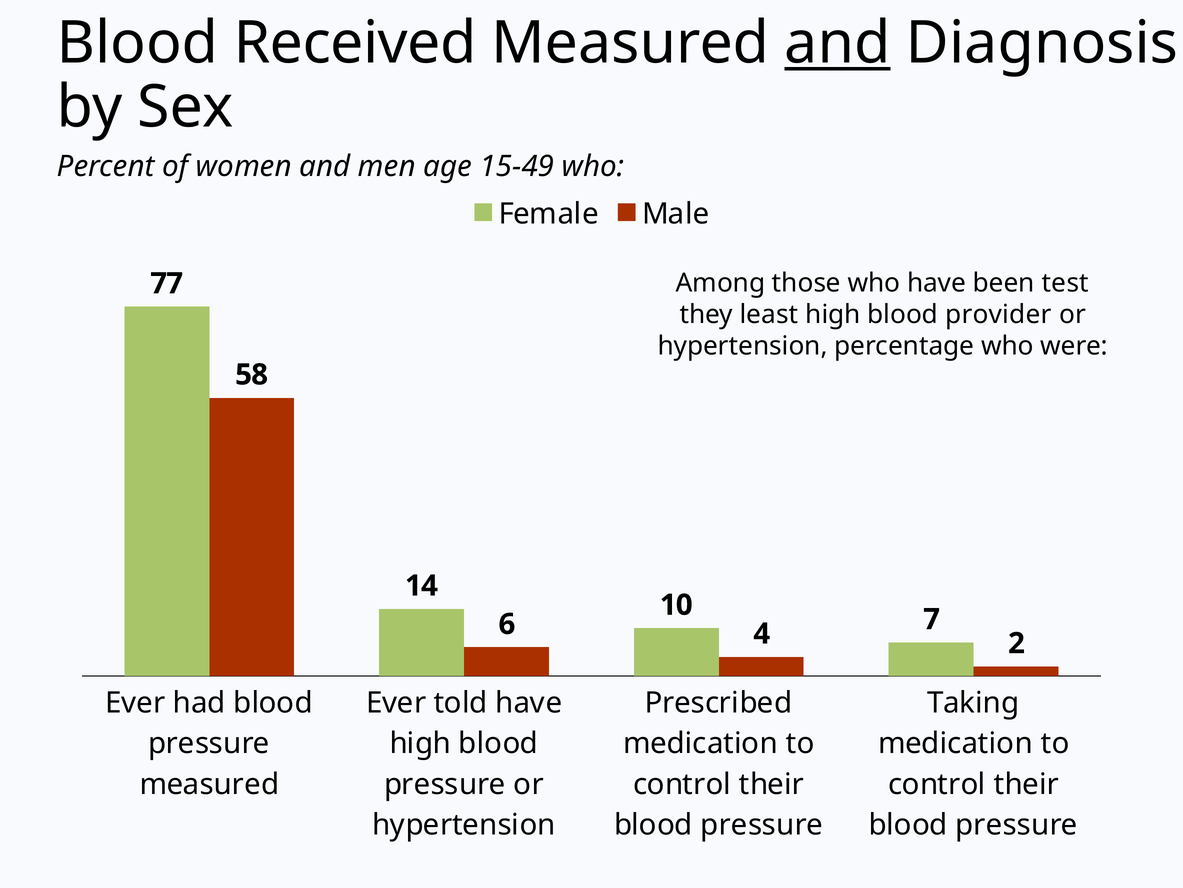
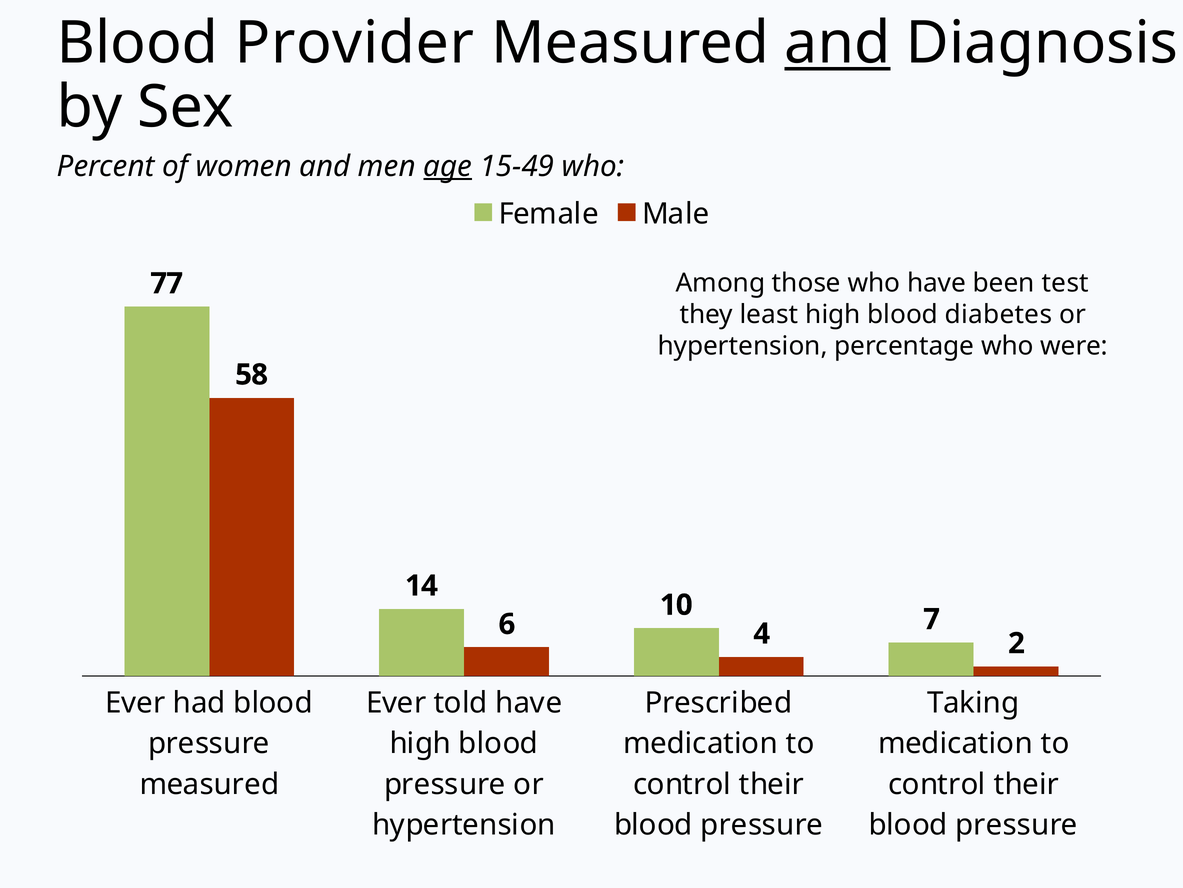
Received: Received -> Provider
age underline: none -> present
provider: provider -> diabetes
